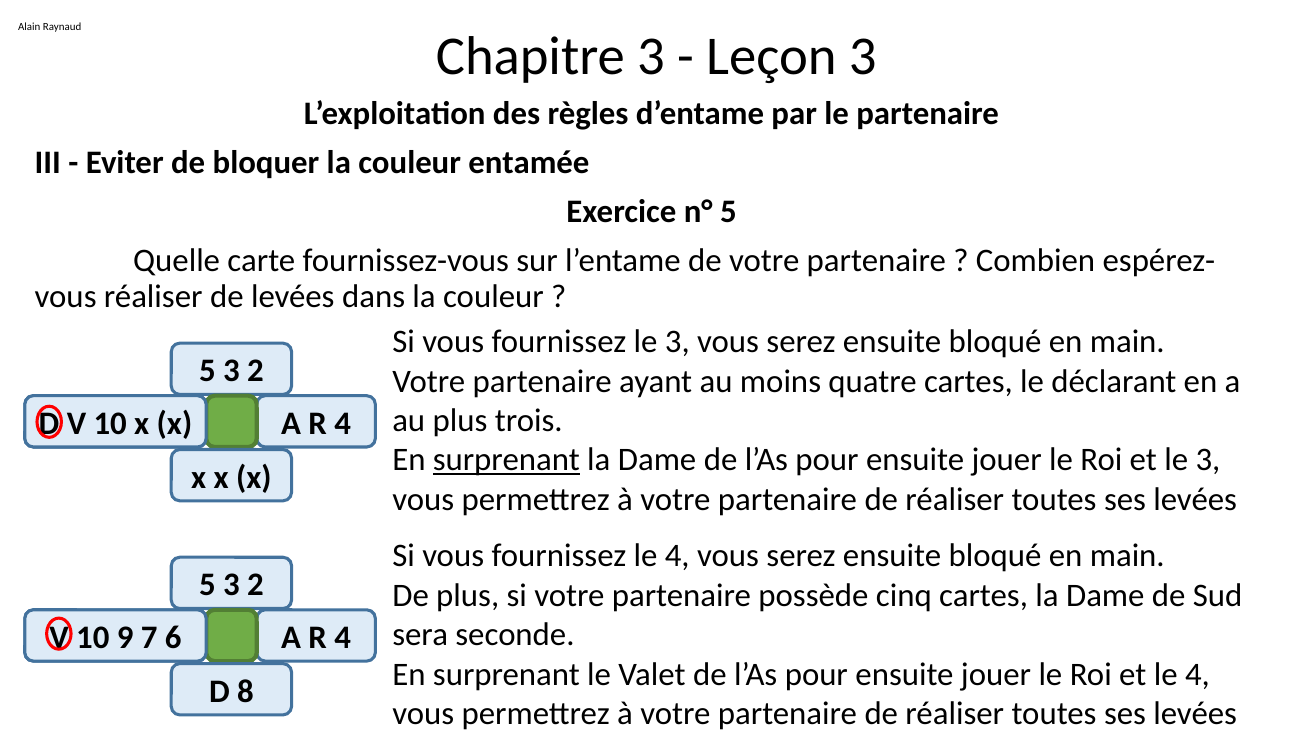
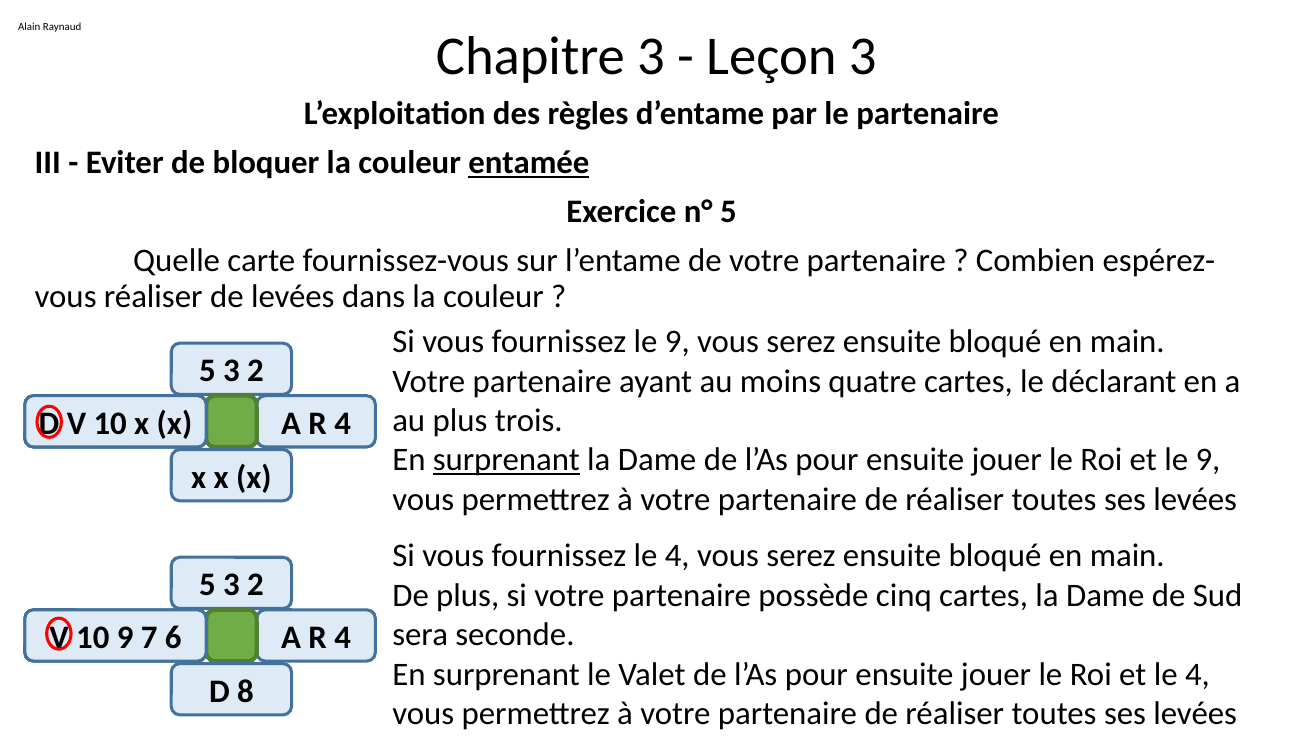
entamée underline: none -> present
fournissez le 3: 3 -> 9
et le 3: 3 -> 9
